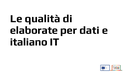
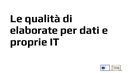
italiano: italiano -> proprie
